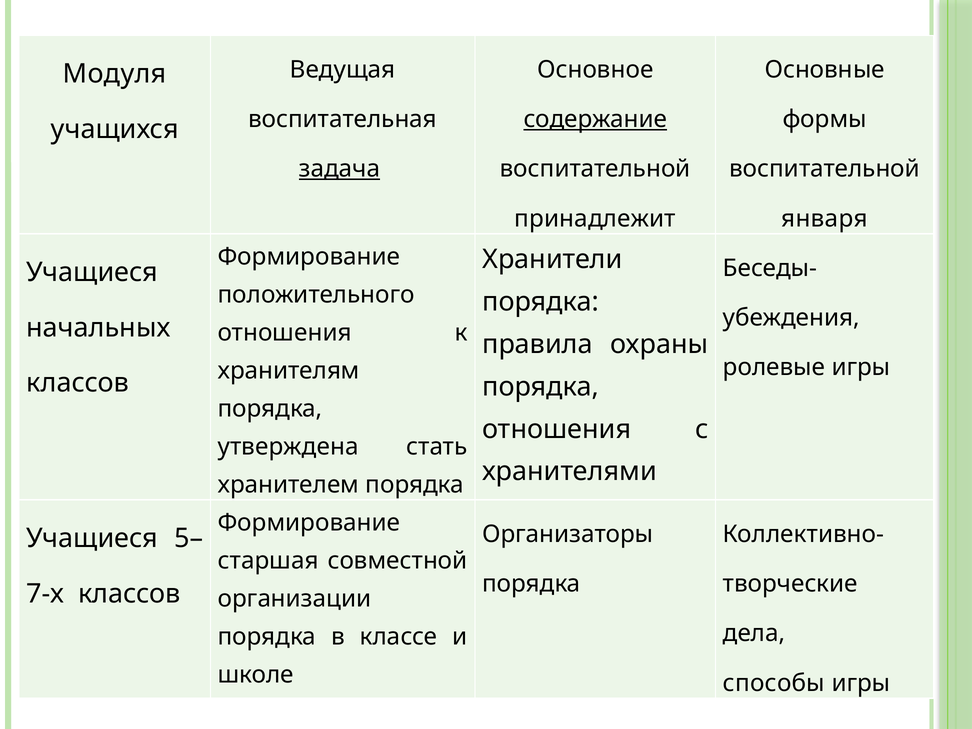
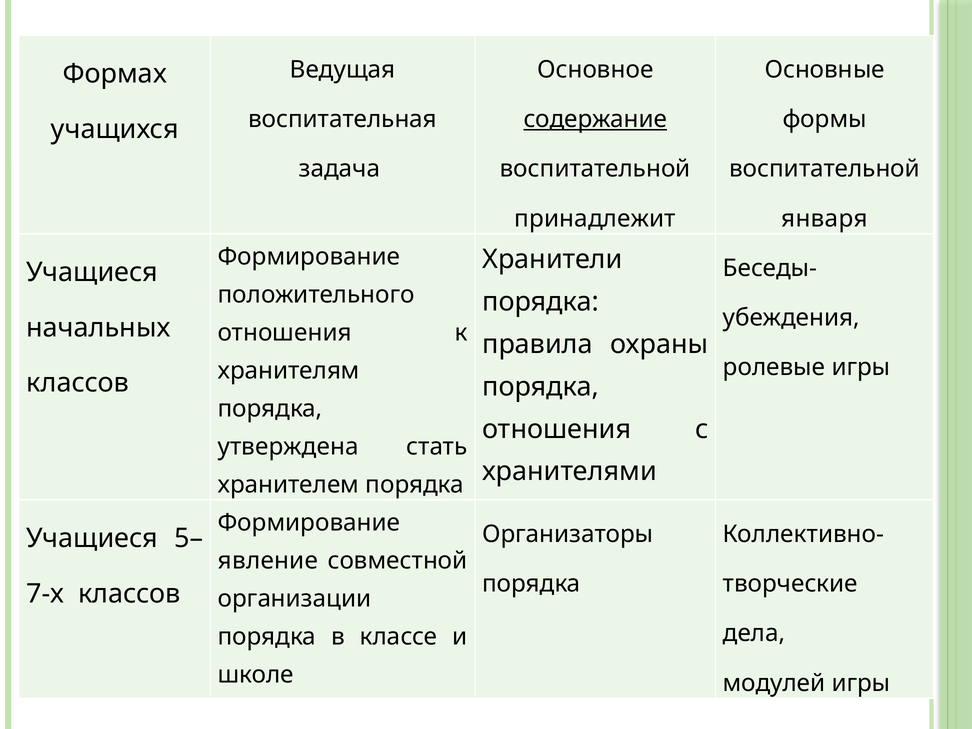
Модуля: Модуля -> Формах
задача underline: present -> none
старшая: старшая -> явление
способы: способы -> модулей
